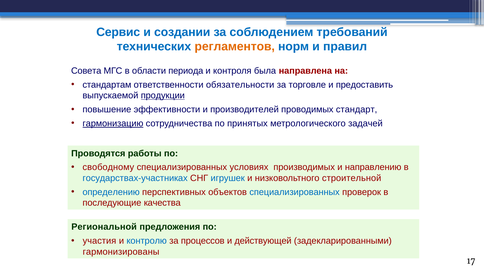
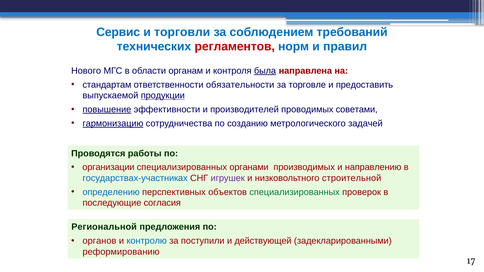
создании: создании -> торговли
регламентов colour: orange -> red
Совета: Совета -> Нового
периода: периода -> органам
была underline: none -> present
повышение underline: none -> present
стандарт: стандарт -> советами
принятых: принятых -> созданию
свободному: свободному -> организации
условиях: условиях -> органами
игрушек colour: blue -> purple
специализированных at (295, 192) colour: blue -> green
качества: качества -> согласия
участия: участия -> органов
процессов: процессов -> поступили
гармонизированы: гармонизированы -> реформированию
